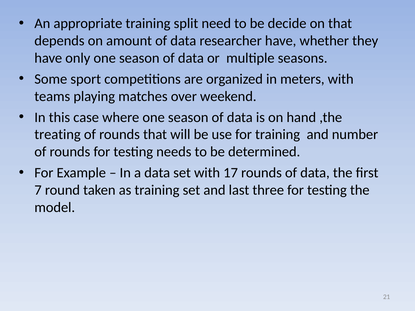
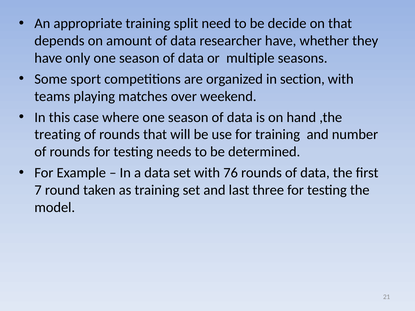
meters: meters -> section
17: 17 -> 76
